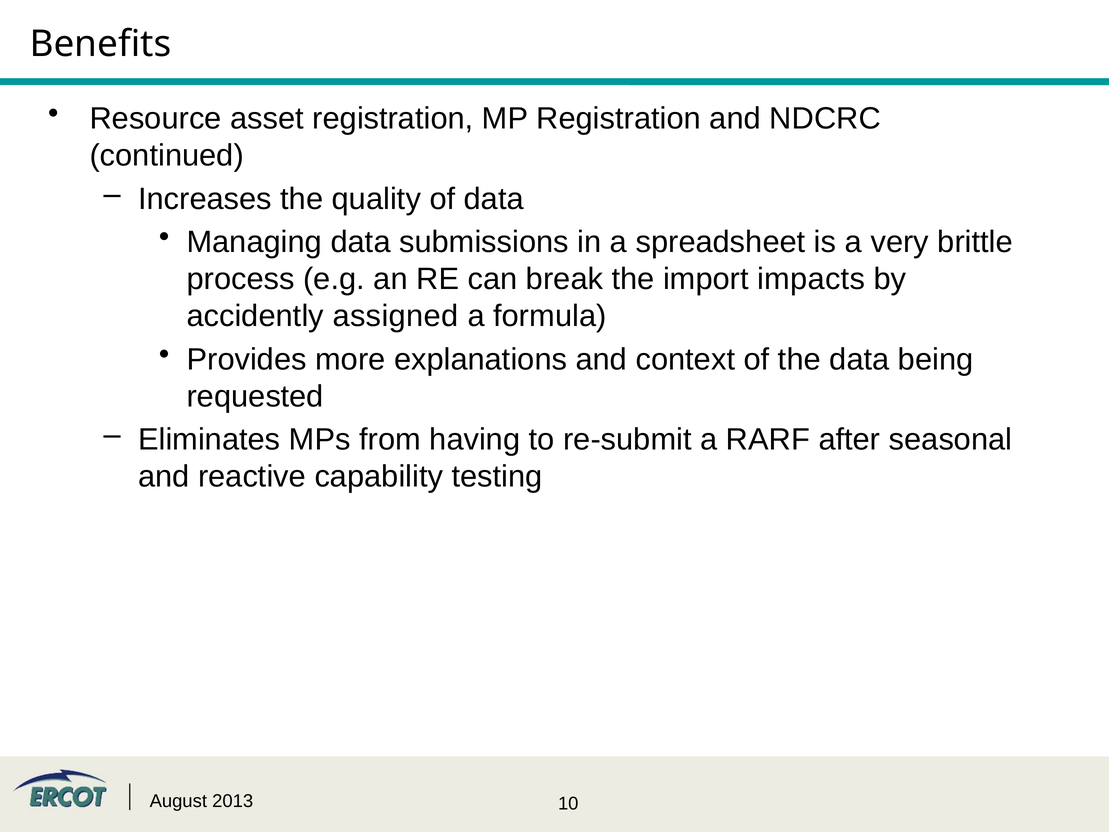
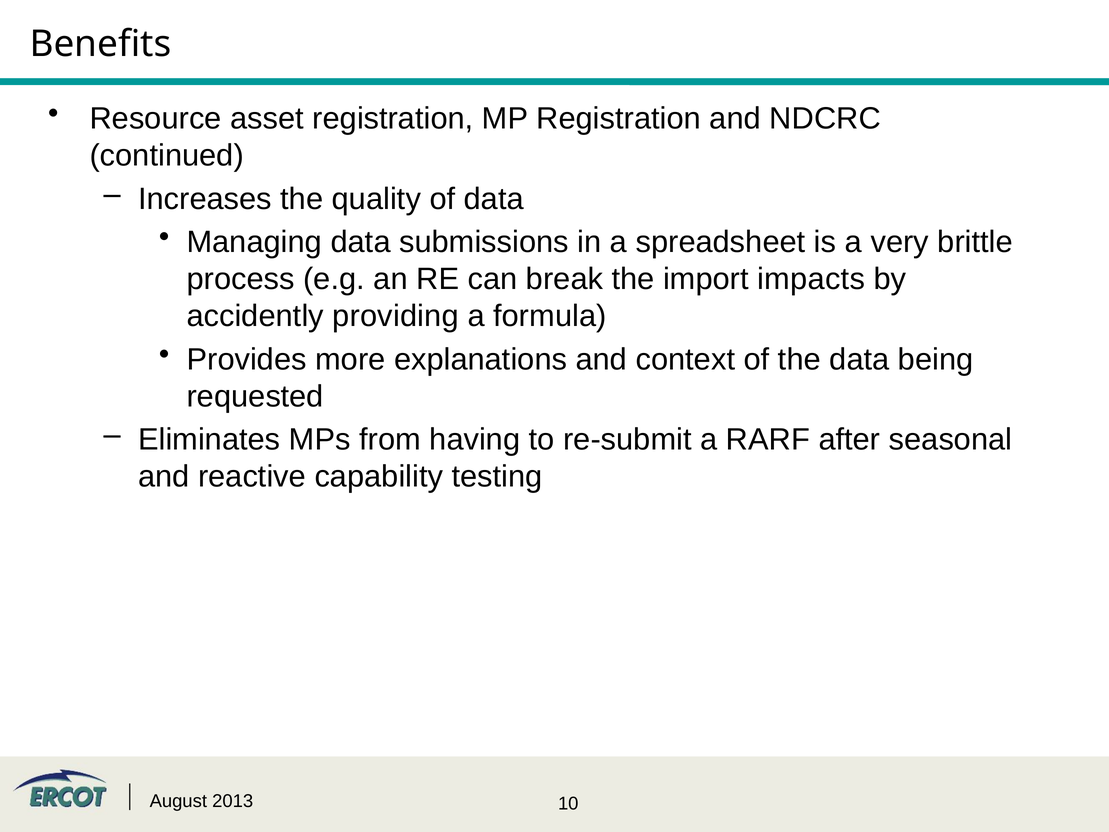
assigned: assigned -> providing
